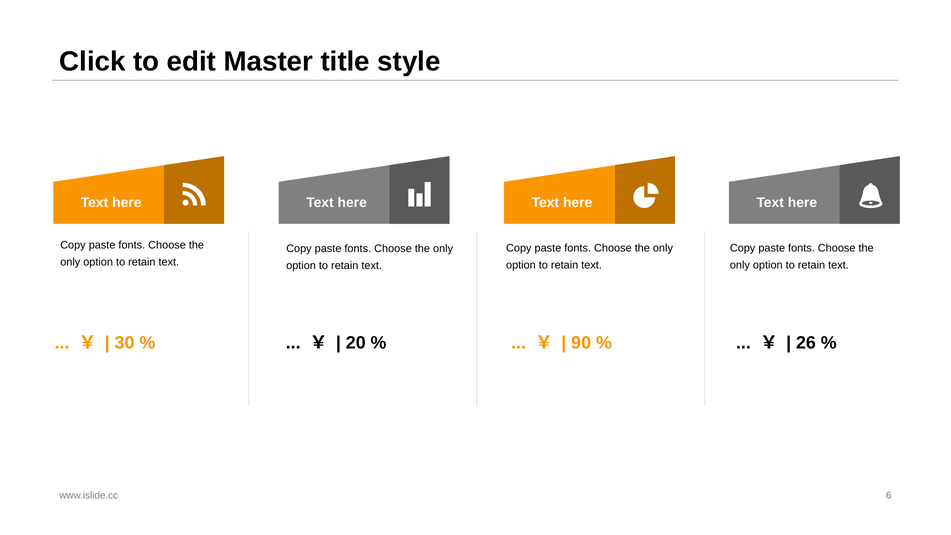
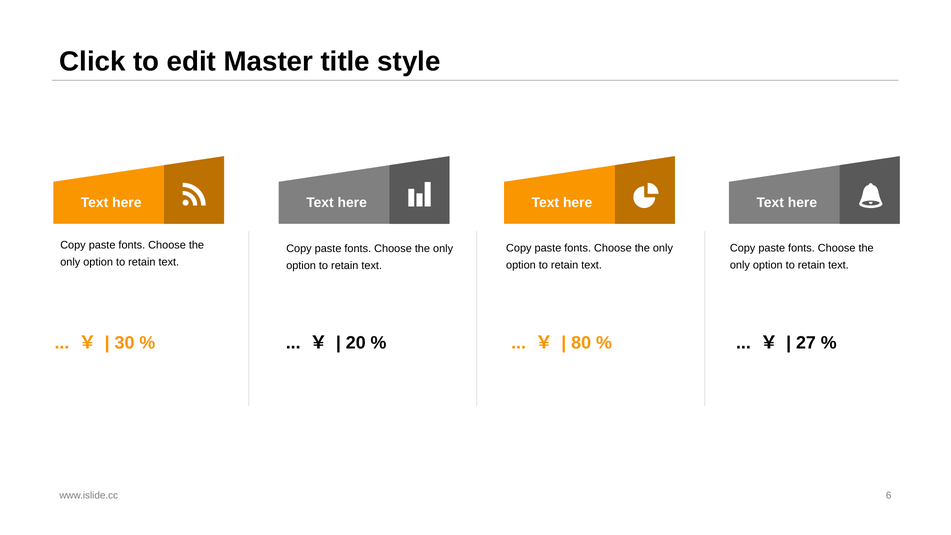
90: 90 -> 80
26: 26 -> 27
